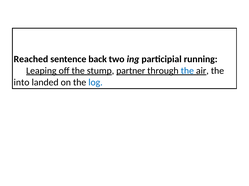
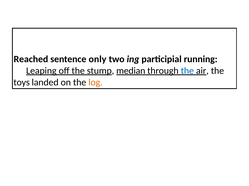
back: back -> only
partner: partner -> median
into: into -> toys
log colour: blue -> orange
